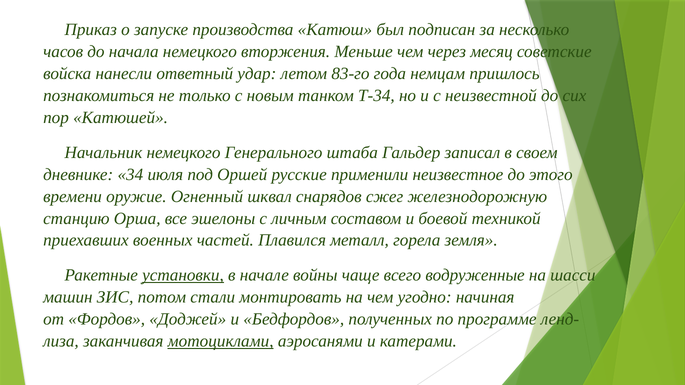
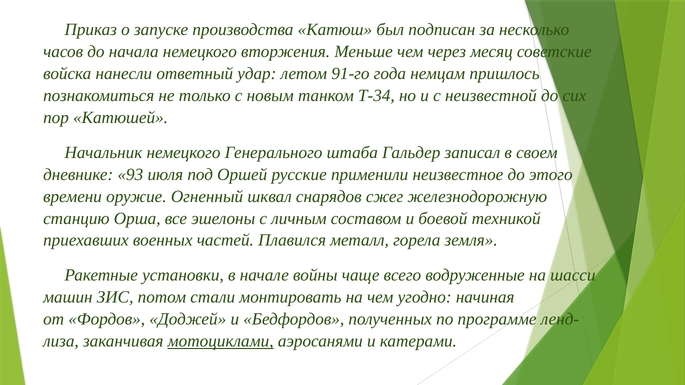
83-го: 83-го -> 91-го
34: 34 -> 93
установки underline: present -> none
